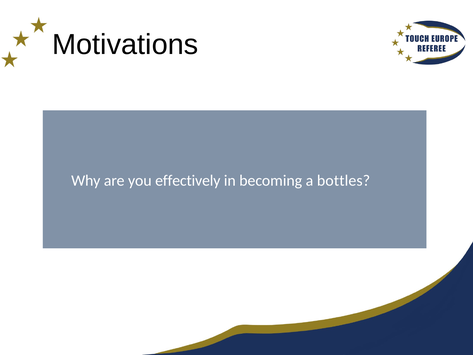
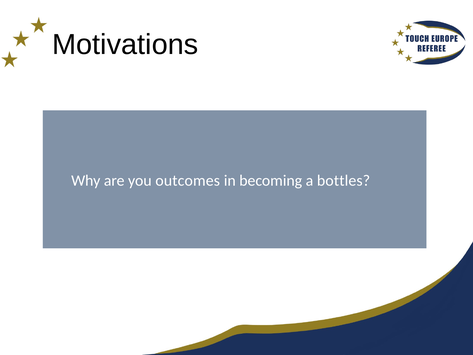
effectively: effectively -> outcomes
